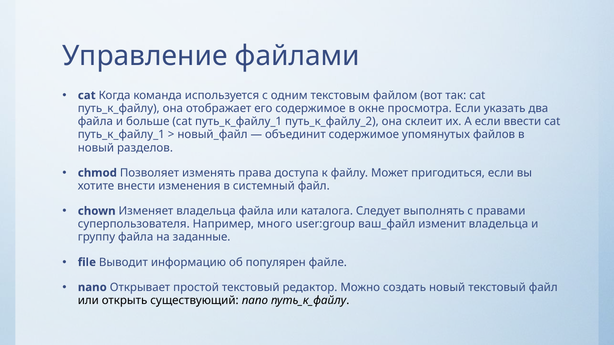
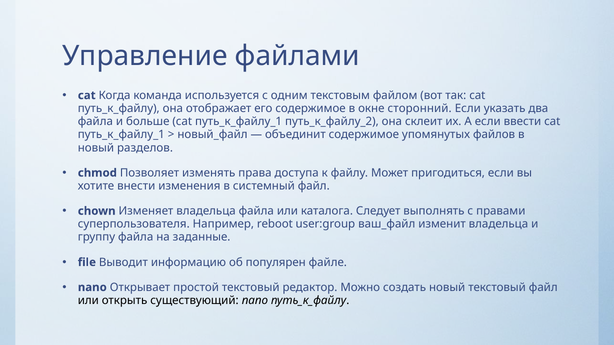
просмотра: просмотра -> сторонний
много: много -> reboot
